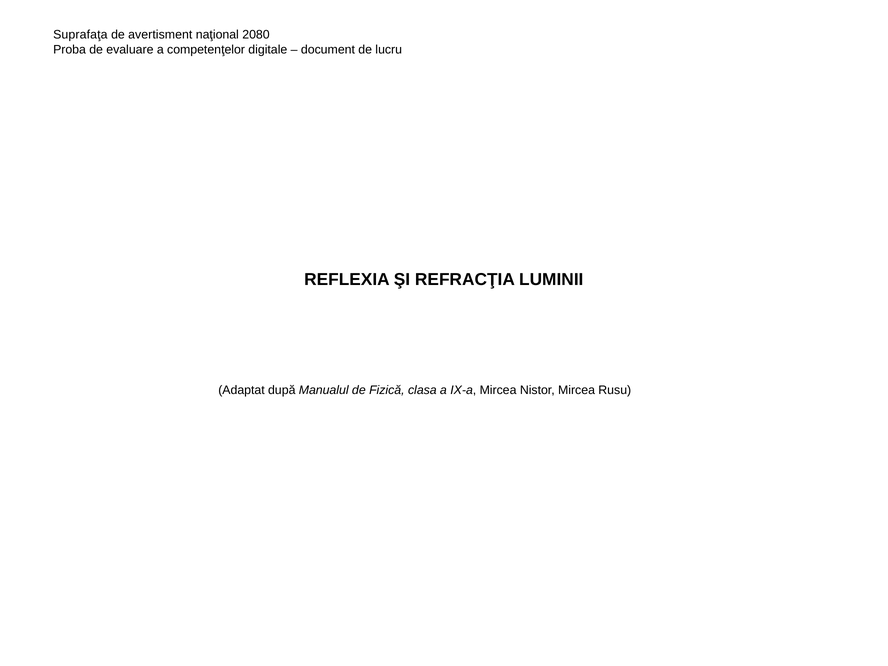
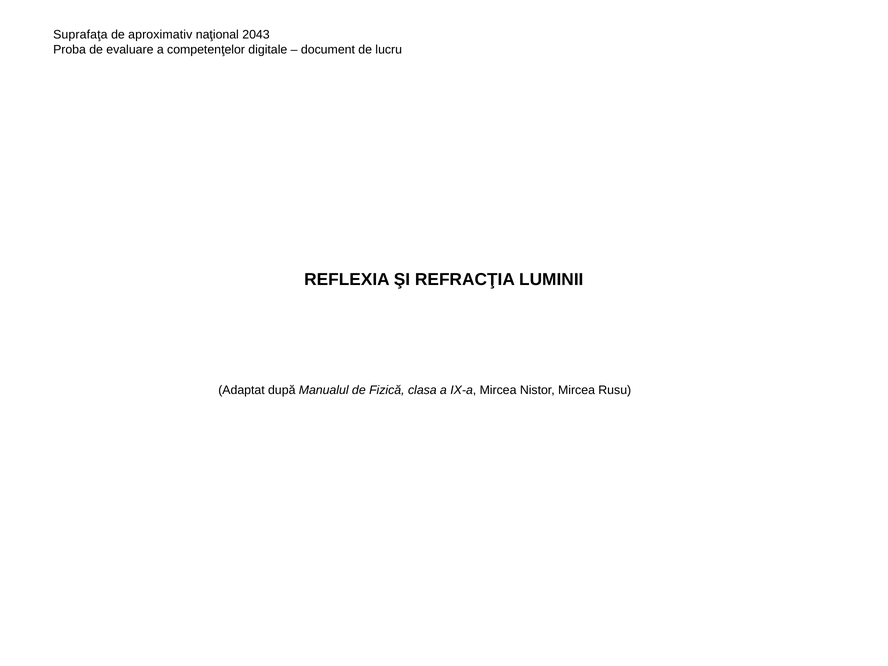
avertisment: avertisment -> aproximativ
2080: 2080 -> 2043
